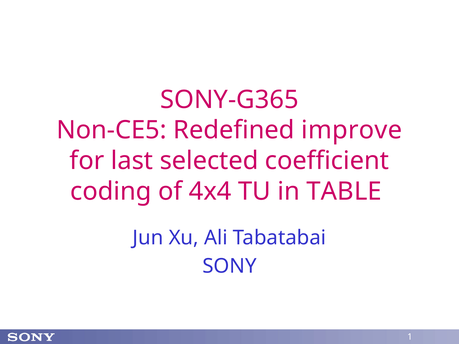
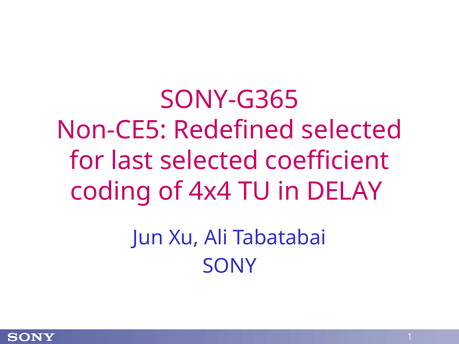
Redefined improve: improve -> selected
TABLE: TABLE -> DELAY
